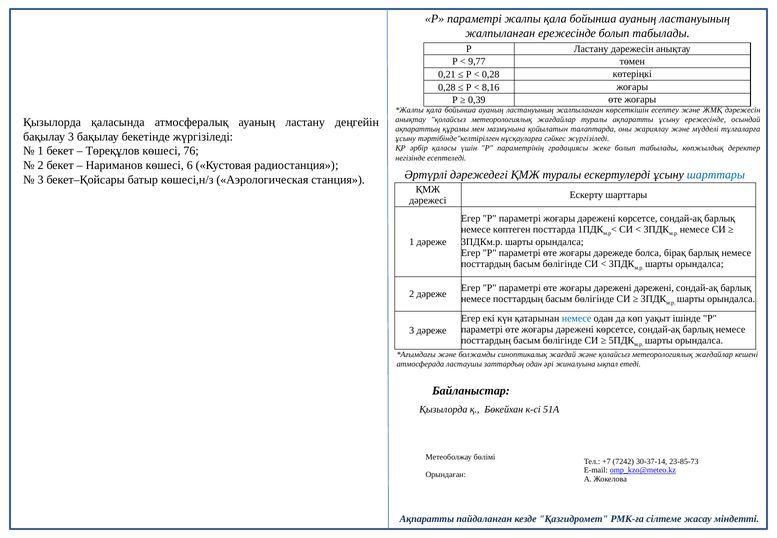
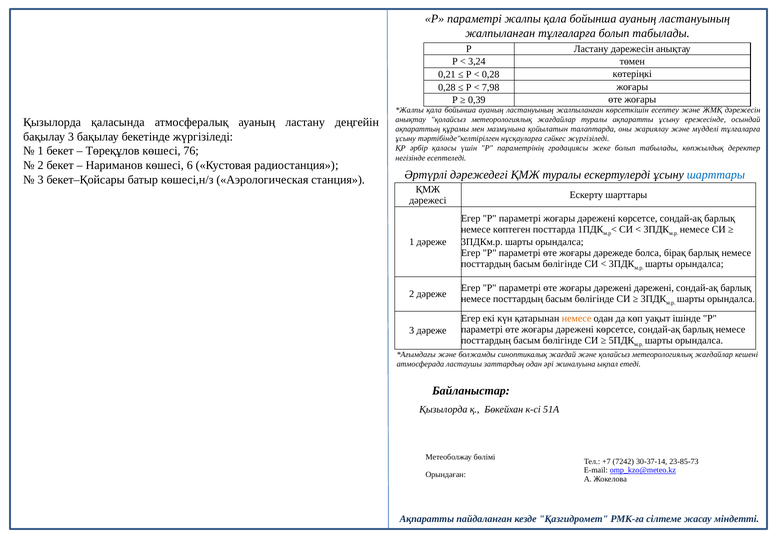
жалпыланған ережесінде: ережесінде -> тұлғаларға
9,77: 9,77 -> 3,24
8,16: 8,16 -> 7,98
немесе at (577, 318) colour: blue -> orange
